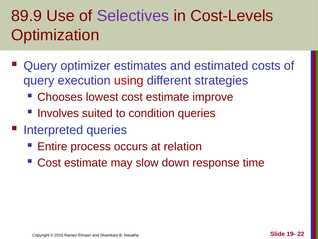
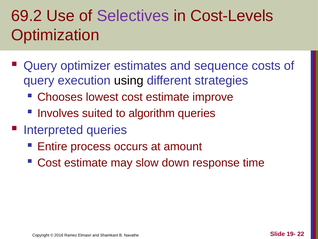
89.9: 89.9 -> 69.2
estimated: estimated -> sequence
using colour: red -> black
condition: condition -> algorithm
relation: relation -> amount
